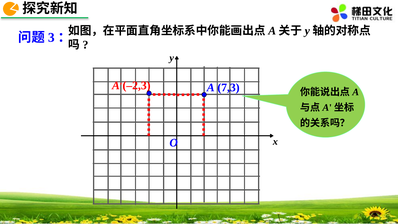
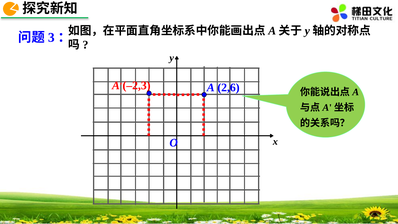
7,3: 7,3 -> 2,6
